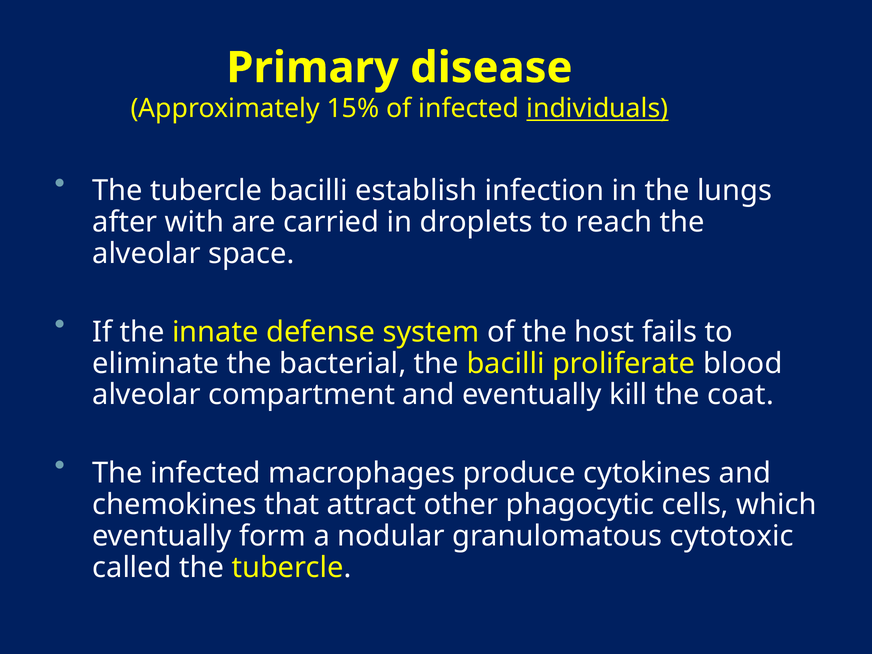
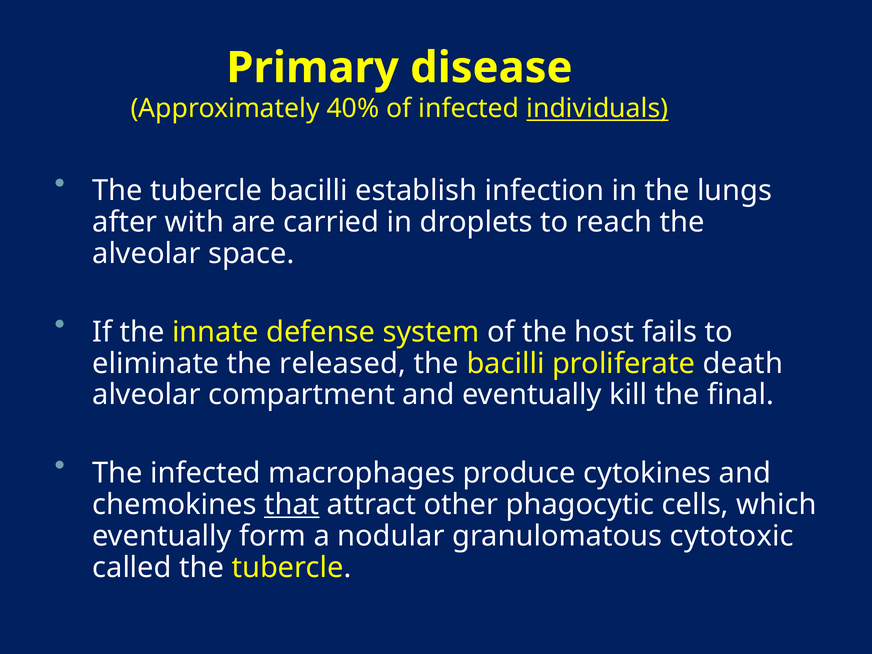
15%: 15% -> 40%
bacterial: bacterial -> released
blood: blood -> death
coat: coat -> final
that underline: none -> present
